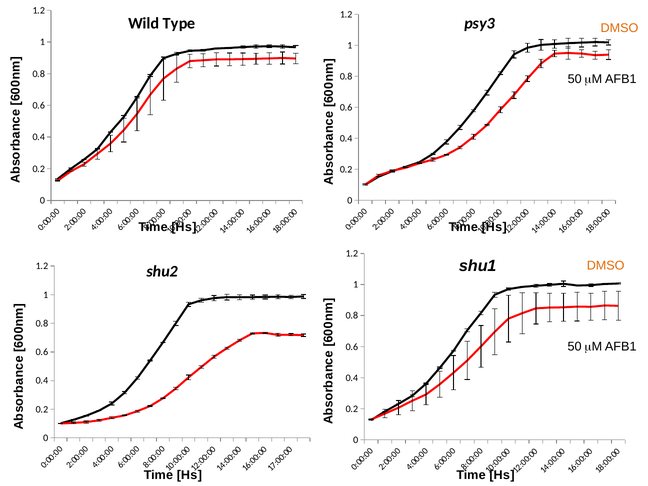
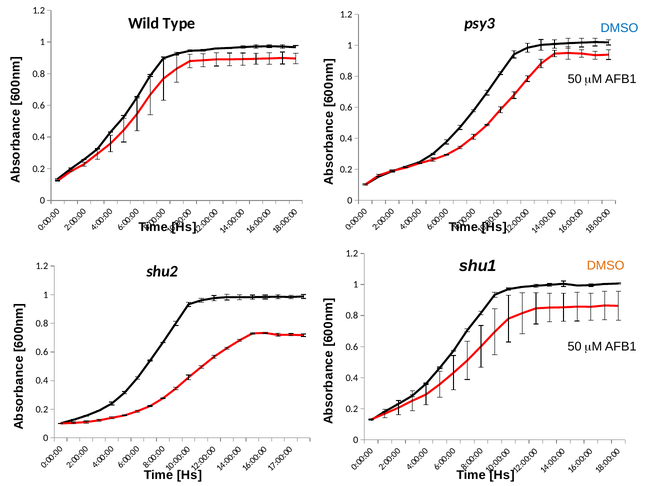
DMSO at (619, 28) colour: orange -> blue
